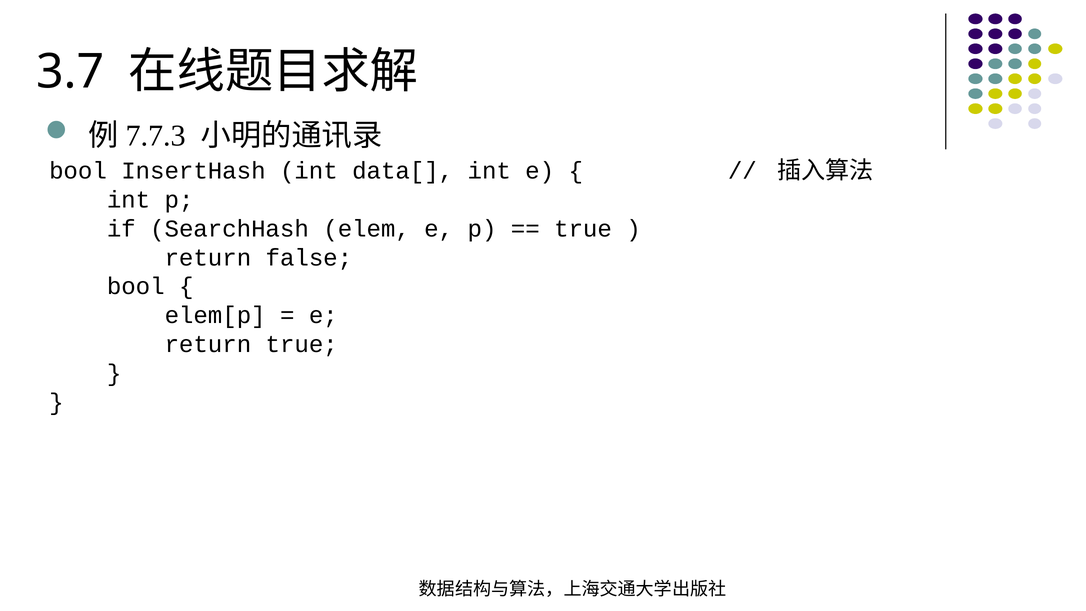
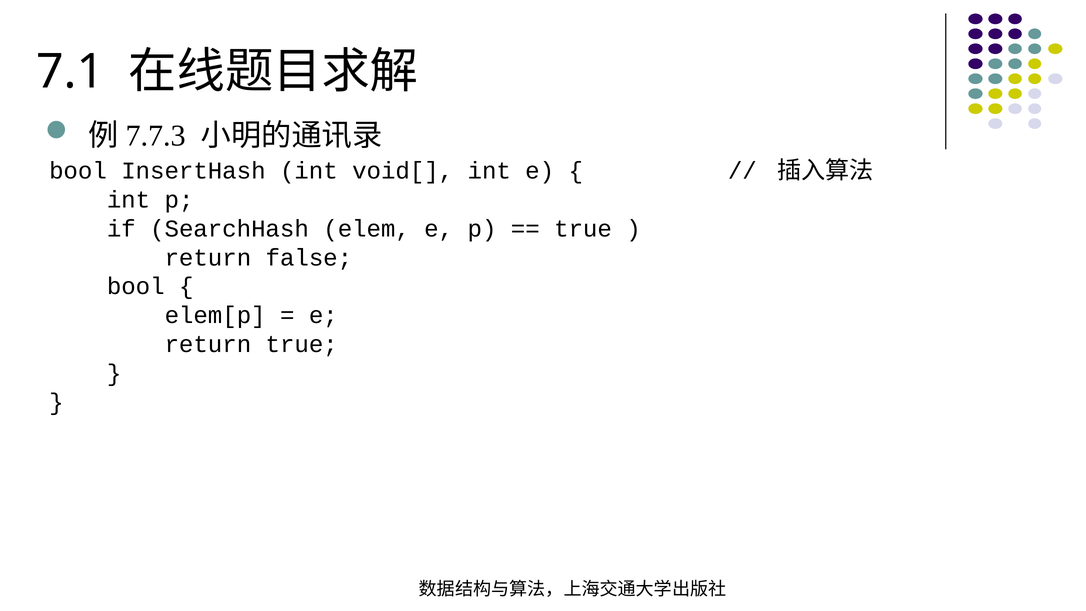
3.7: 3.7 -> 7.1
data[: data[ -> void[
